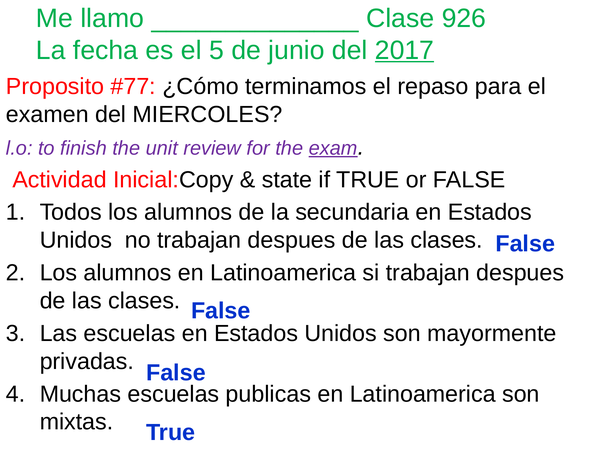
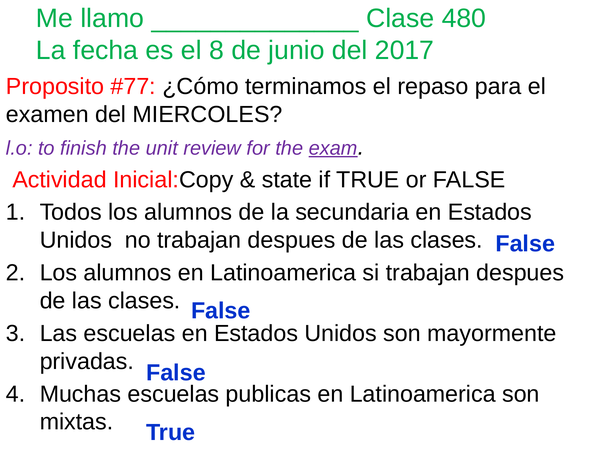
926: 926 -> 480
5: 5 -> 8
2017 underline: present -> none
